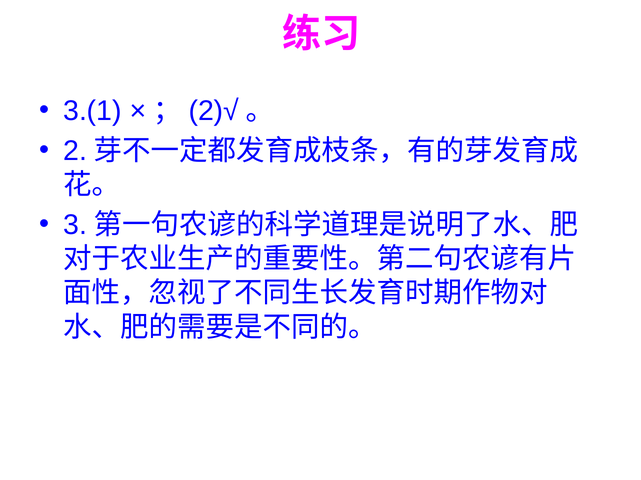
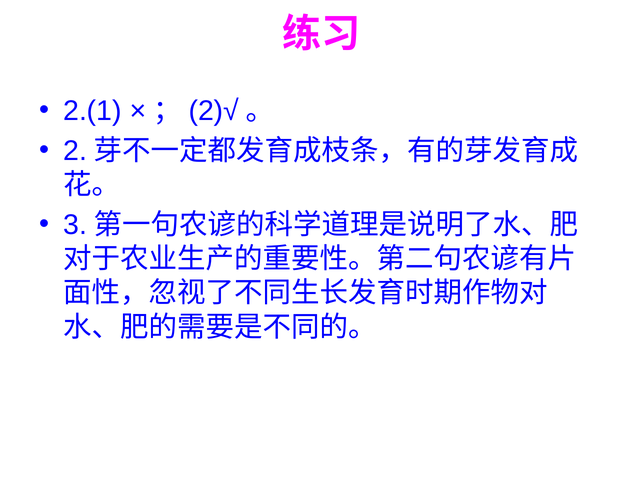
3.(1: 3.(1 -> 2.(1
